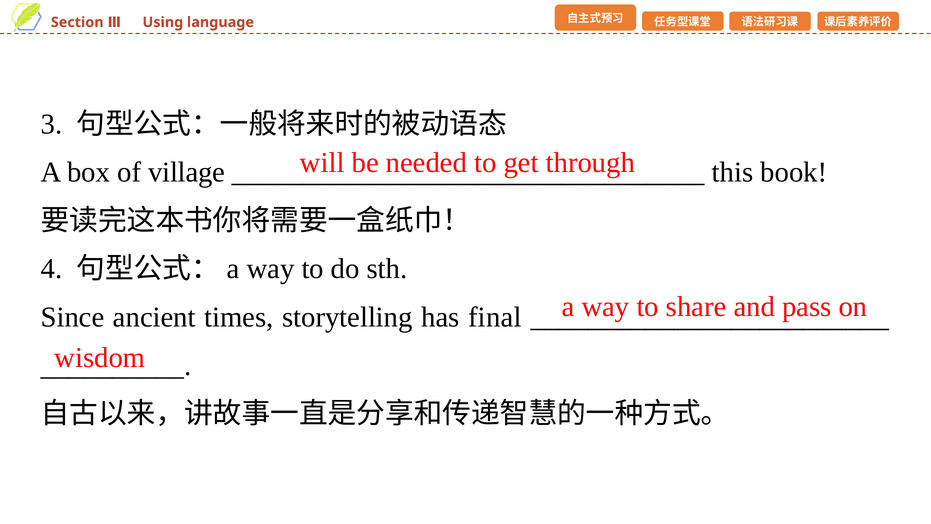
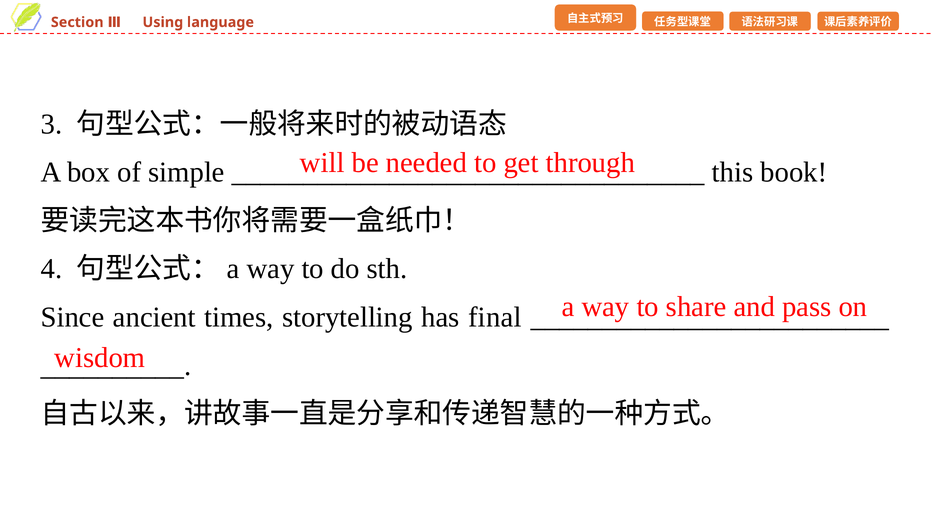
village: village -> simple
